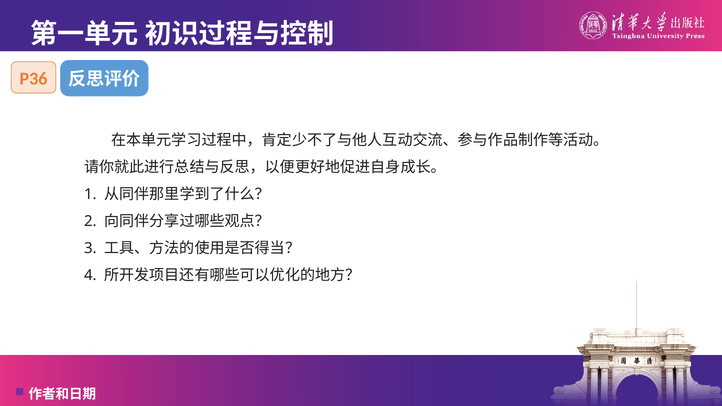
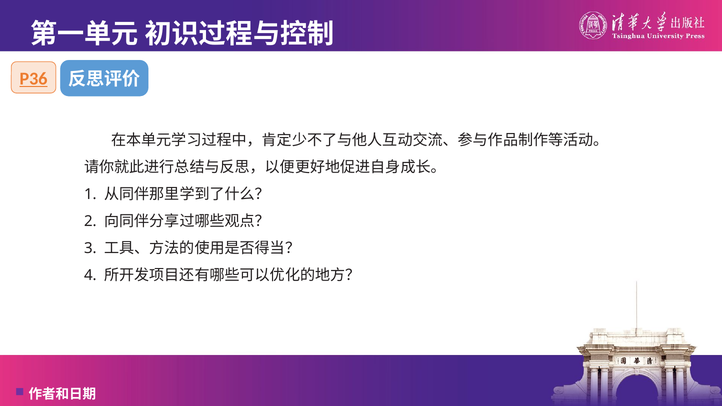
P36 underline: none -> present
